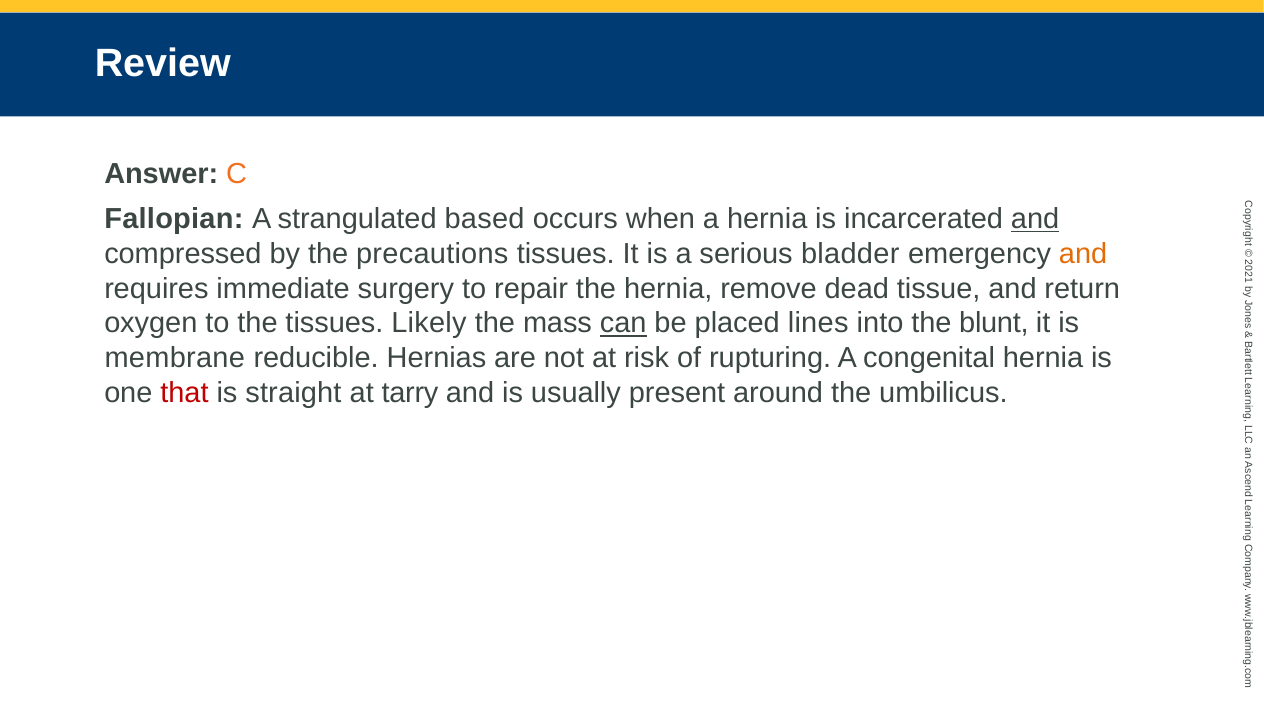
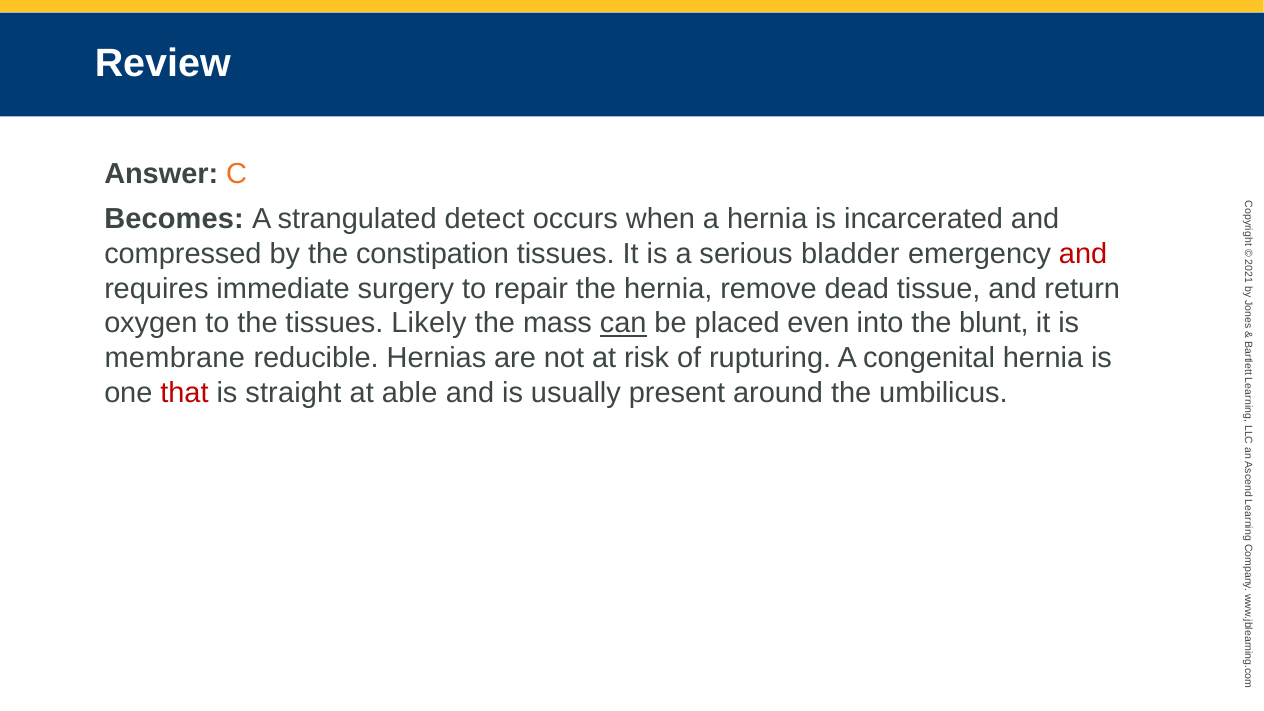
Fallopian: Fallopian -> Becomes
based: based -> detect
and at (1035, 219) underline: present -> none
precautions: precautions -> constipation
and at (1083, 254) colour: orange -> red
lines: lines -> even
tarry: tarry -> able
